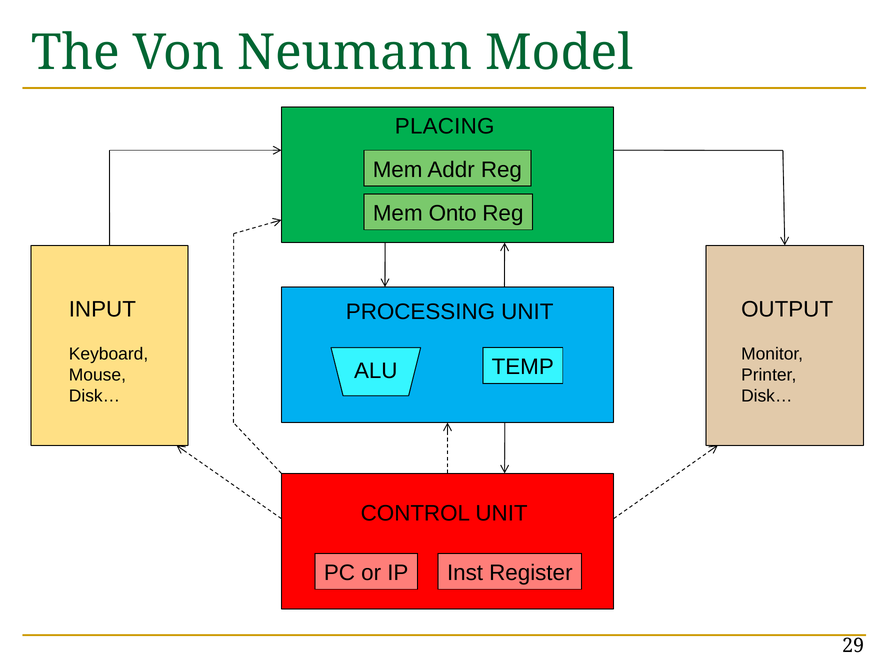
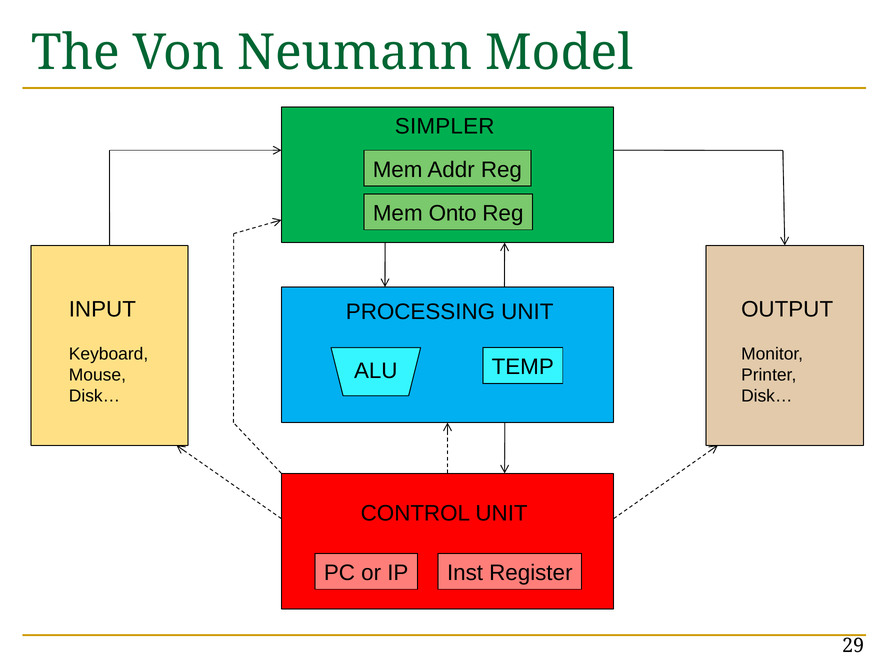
PLACING: PLACING -> SIMPLER
